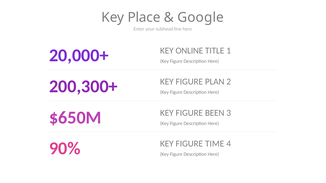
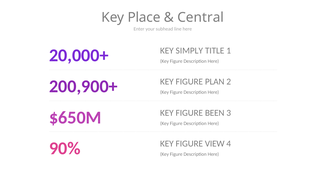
Google: Google -> Central
ONLINE: ONLINE -> SIMPLY
200,300+: 200,300+ -> 200,900+
TIME: TIME -> VIEW
